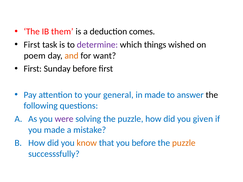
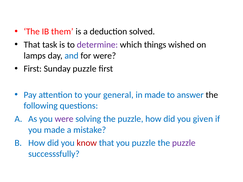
comes: comes -> solved
First at (32, 45): First -> That
poem: poem -> lamps
and colour: orange -> blue
for want: want -> were
Sunday before: before -> puzzle
know colour: orange -> red
you before: before -> puzzle
puzzle at (184, 143) colour: orange -> purple
